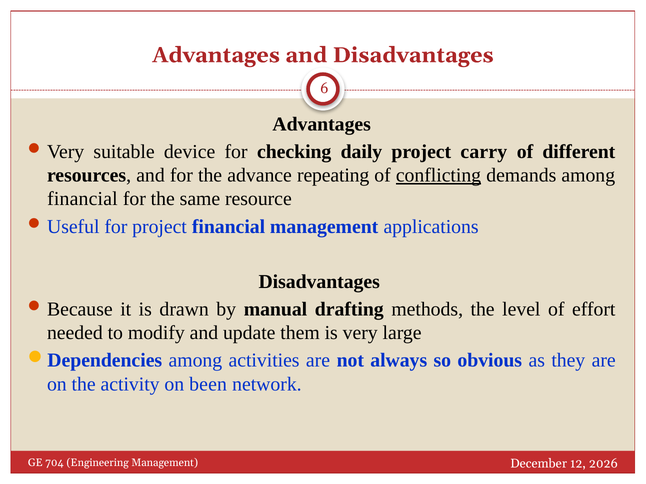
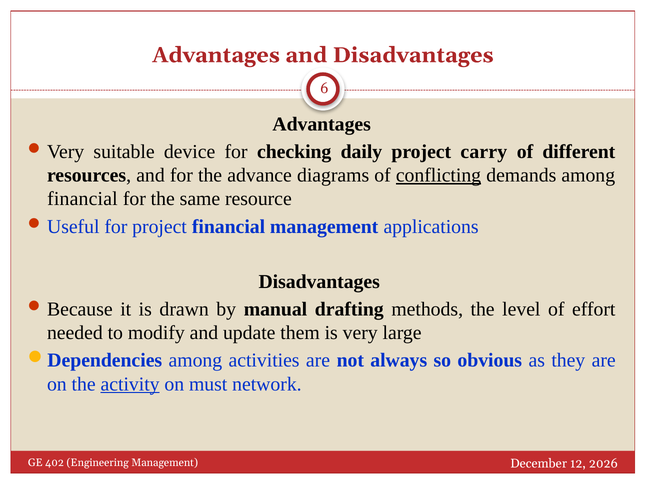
repeating: repeating -> diagrams
activity underline: none -> present
been: been -> must
704: 704 -> 402
